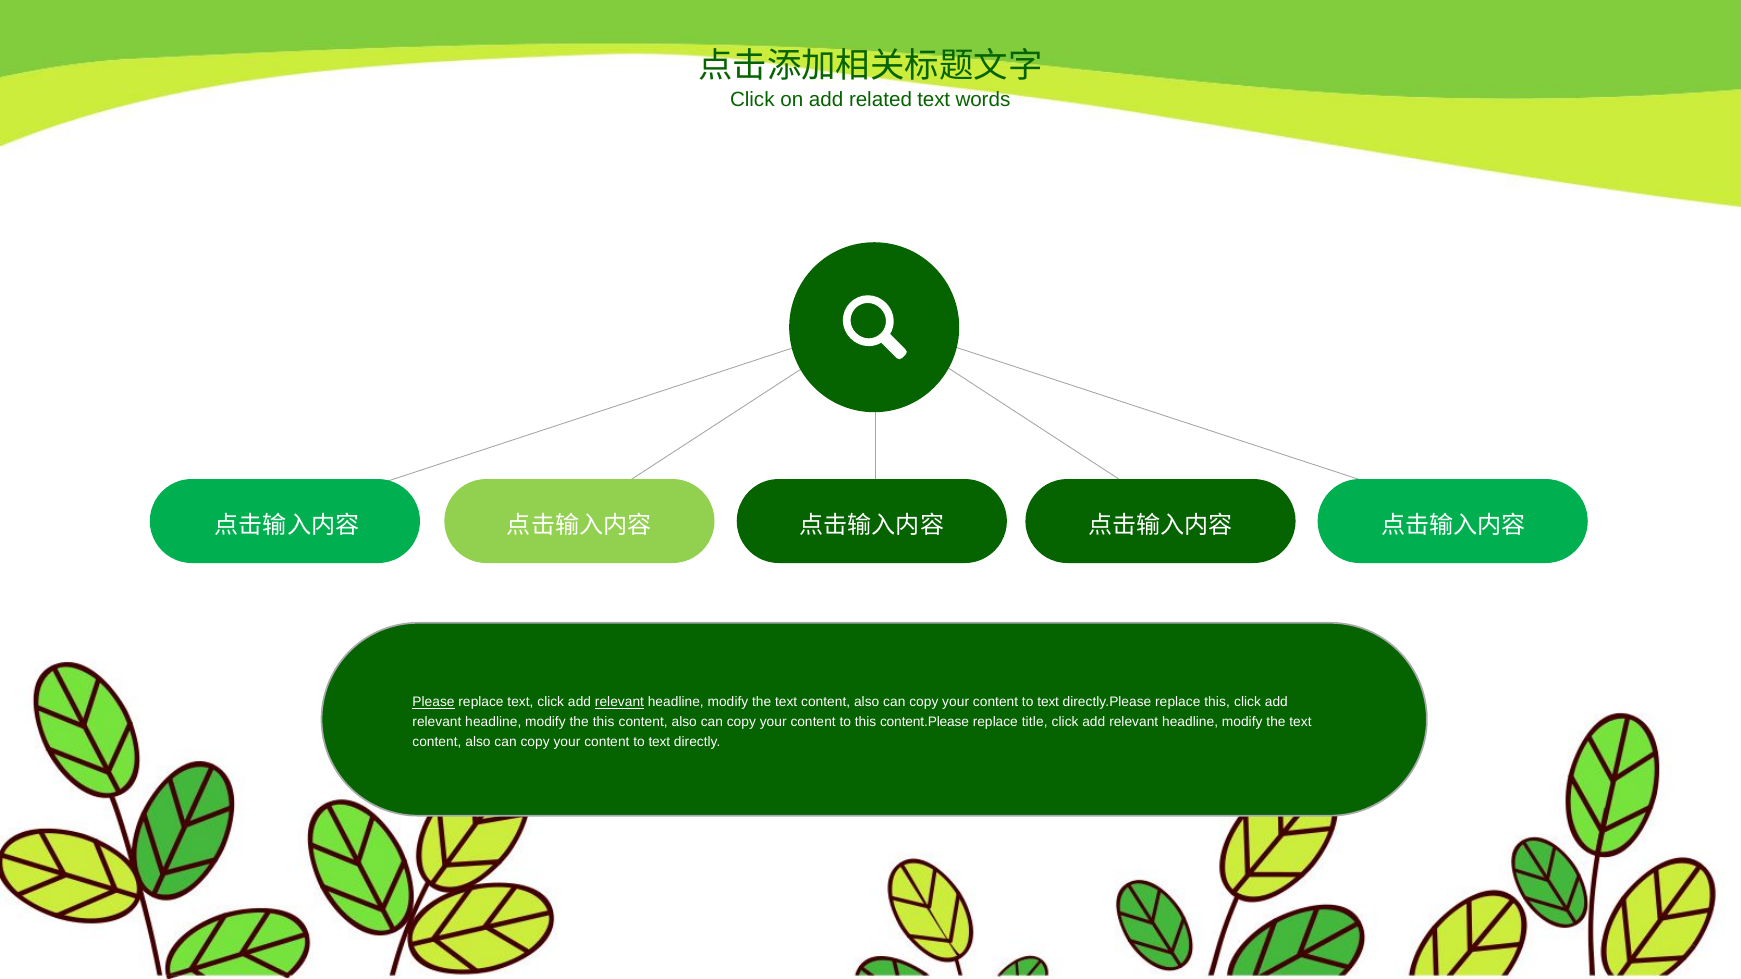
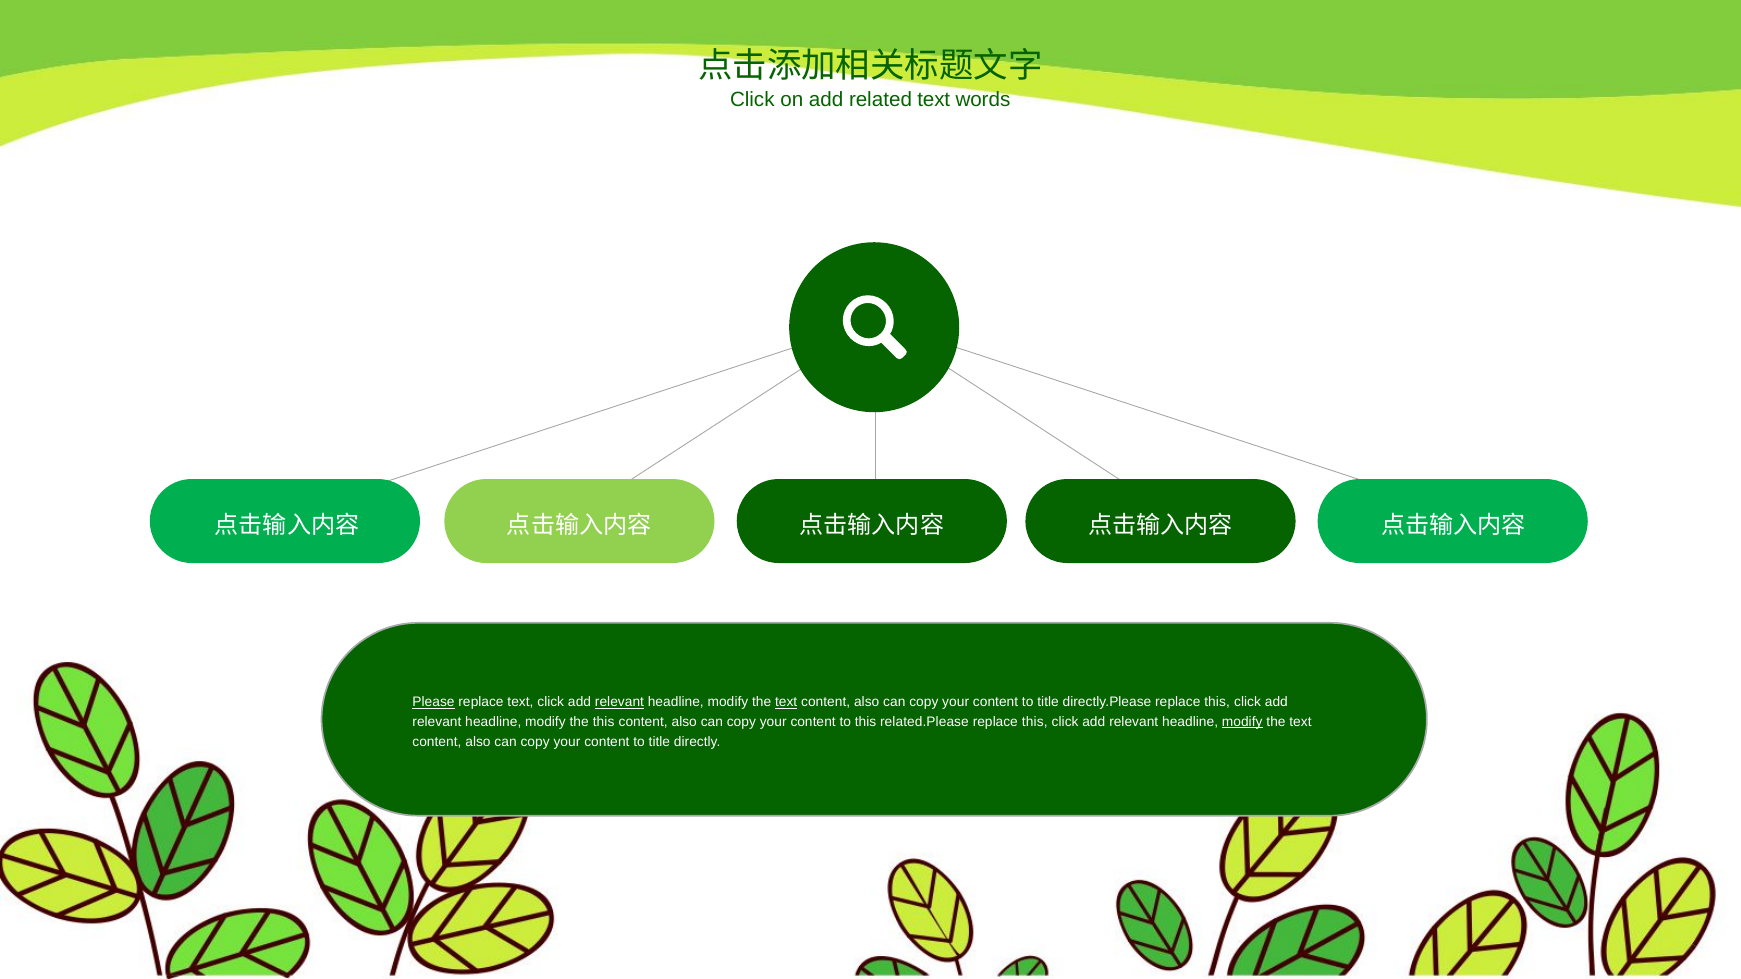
text at (786, 702) underline: none -> present
text at (1048, 702): text -> title
content.Please: content.Please -> related.Please
title at (1035, 722): title -> this
modify at (1242, 722) underline: none -> present
text at (659, 742): text -> title
